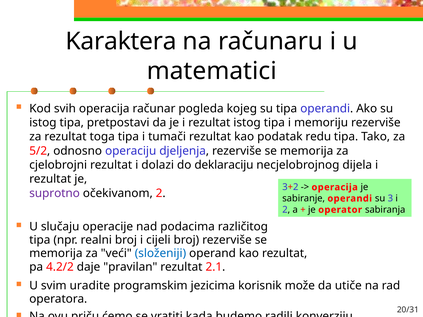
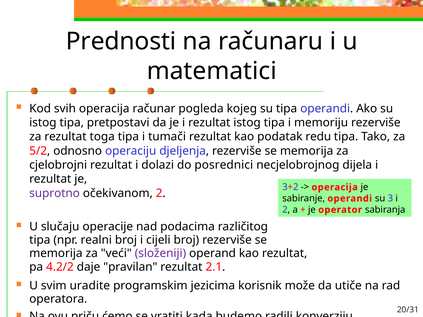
Karaktera: Karaktera -> Prednosti
deklaraciju: deklaraciju -> posrednici
složeniji colour: blue -> purple
